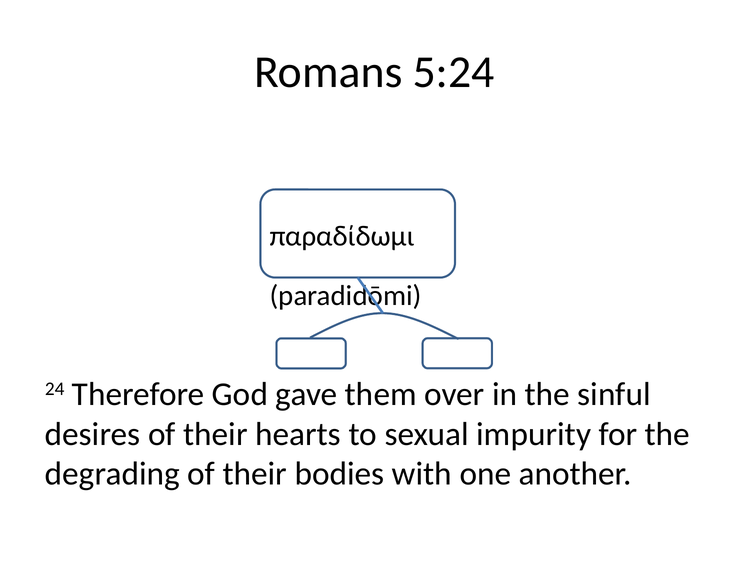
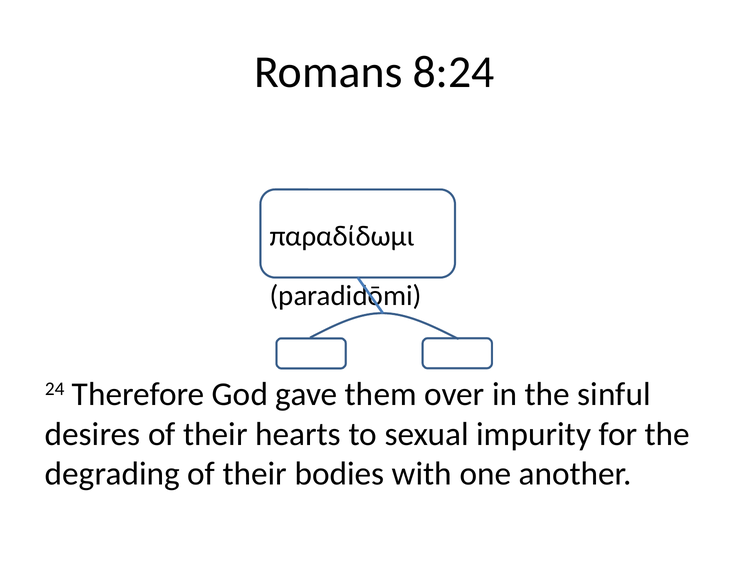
5:24: 5:24 -> 8:24
